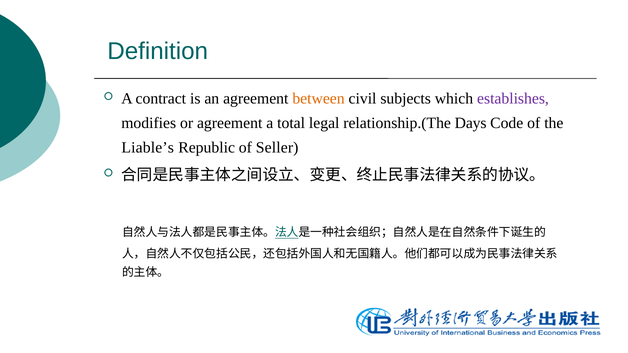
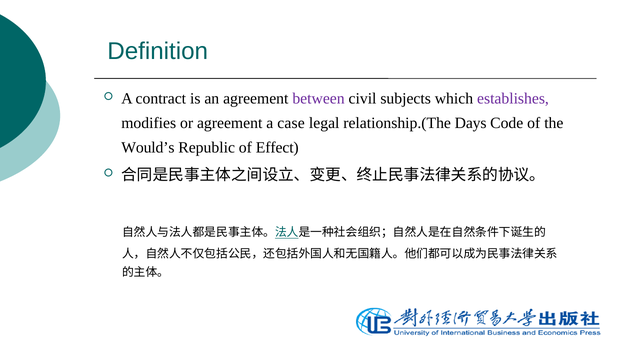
between colour: orange -> purple
total: total -> case
Liable’s: Liable’s -> Would’s
Seller: Seller -> Effect
